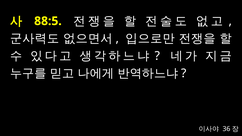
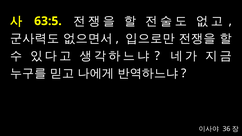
88:5: 88:5 -> 63:5
